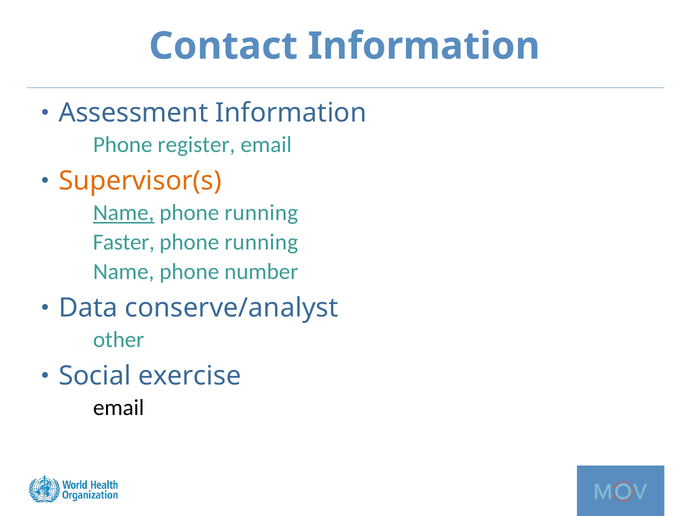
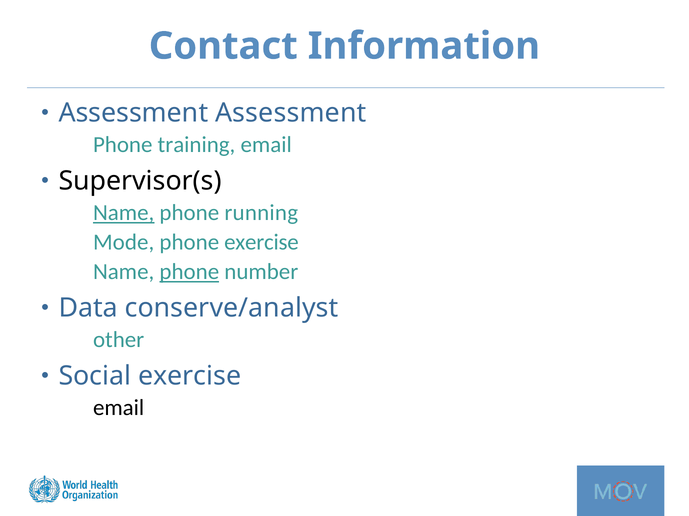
Assessment Information: Information -> Assessment
register: register -> training
Supervisor(s colour: orange -> black
Faster: Faster -> Mode
running at (261, 243): running -> exercise
phone at (189, 272) underline: none -> present
